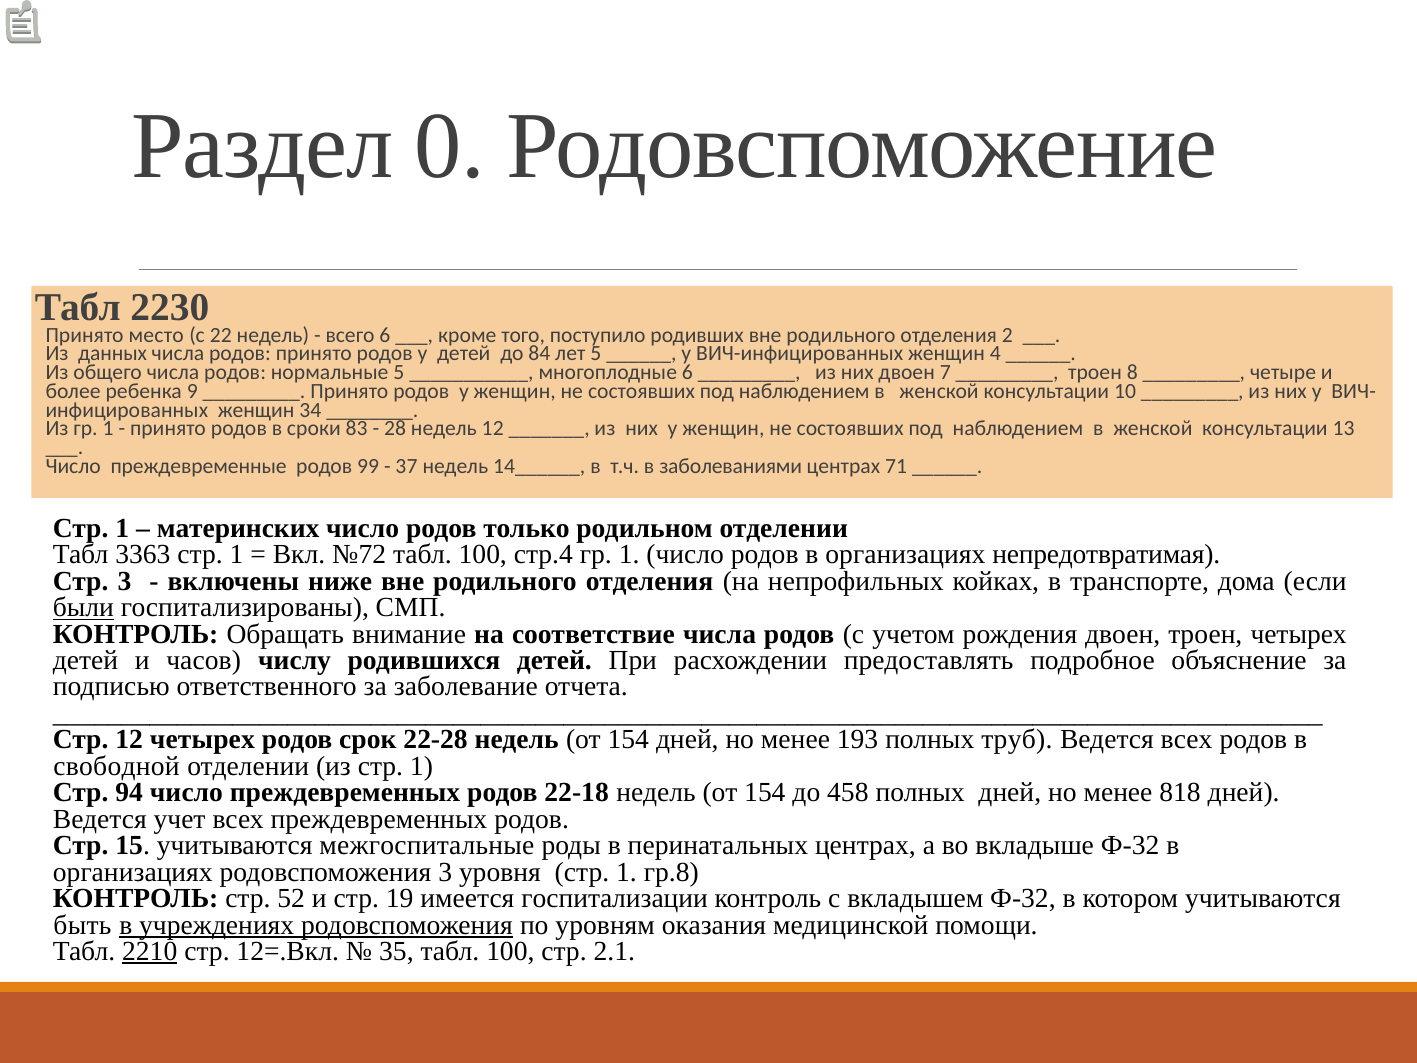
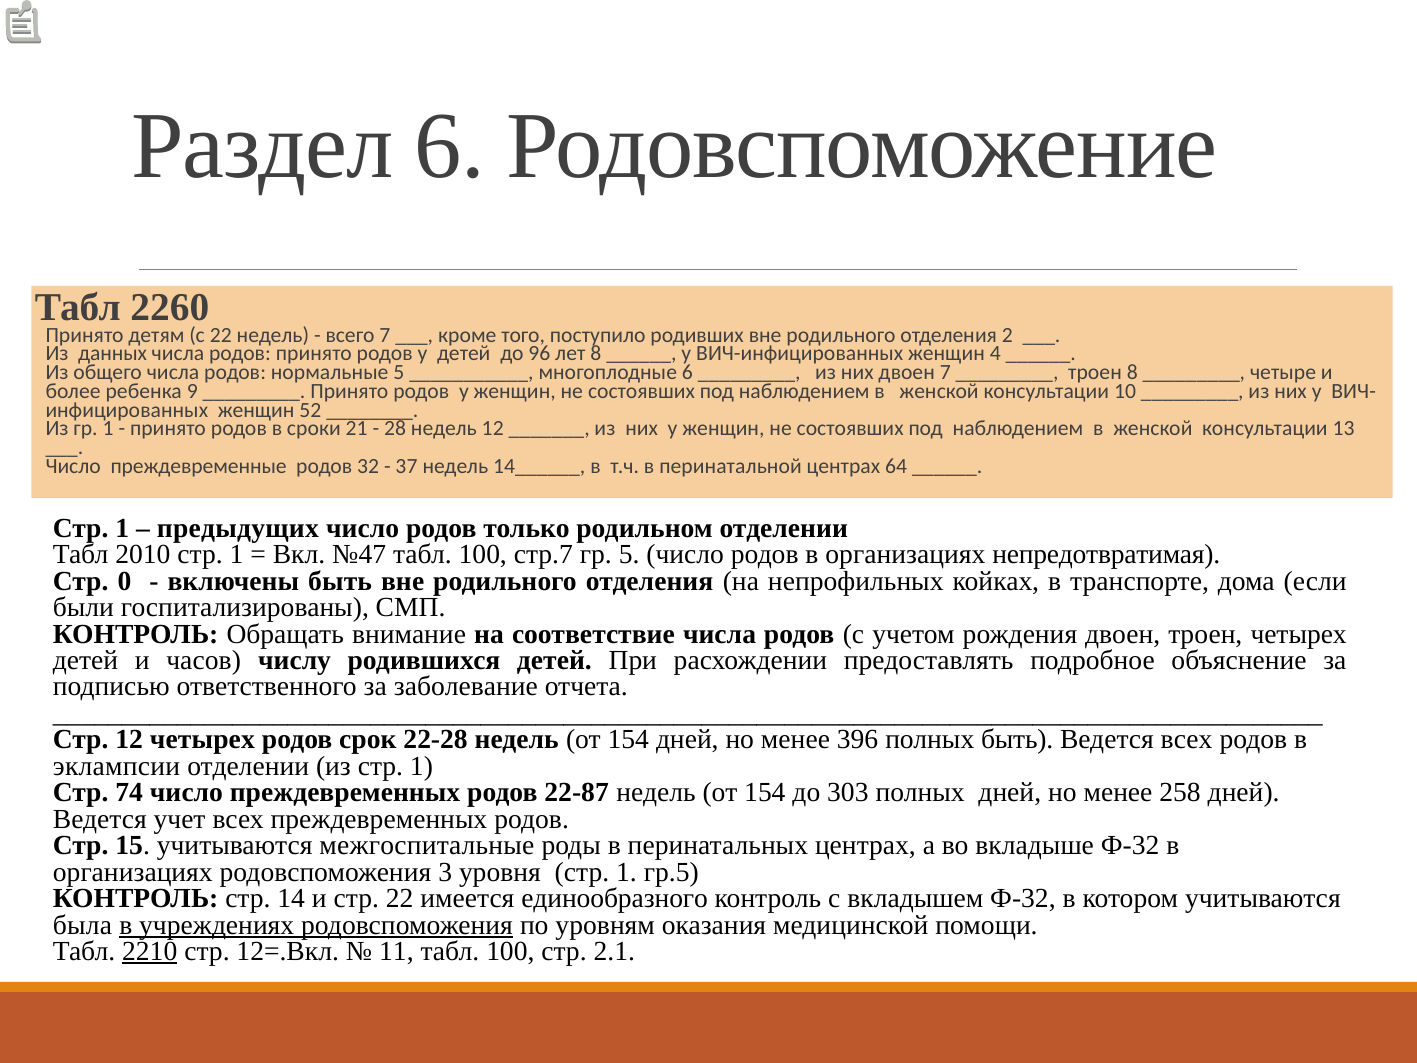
Раздел 0: 0 -> 6
2230: 2230 -> 2260
место: место -> детям
всего 6: 6 -> 7
84: 84 -> 96
лет 5: 5 -> 8
34: 34 -> 52
83: 83 -> 21
99: 99 -> 32
заболеваниями: заболеваниями -> перинатальной
71: 71 -> 64
материнских: материнских -> предыдущих
3363: 3363 -> 2010
№72: №72 -> №47
стр.4: стр.4 -> стр.7
1 at (629, 555): 1 -> 5
Стр 3: 3 -> 0
включены ниже: ниже -> быть
были underline: present -> none
193: 193 -> 396
полных труб: труб -> быть
свободной: свободной -> эклампсии
94: 94 -> 74
22-18: 22-18 -> 22-87
458: 458 -> 303
818: 818 -> 258
гр.8: гр.8 -> гр.5
52: 52 -> 14
стр 19: 19 -> 22
госпитализации: госпитализации -> единообразного
быть: быть -> была
35: 35 -> 11
